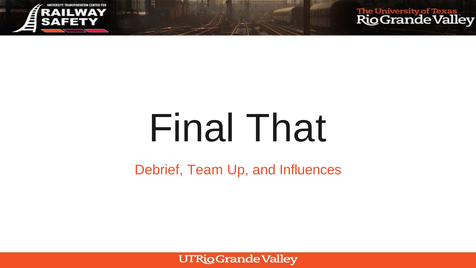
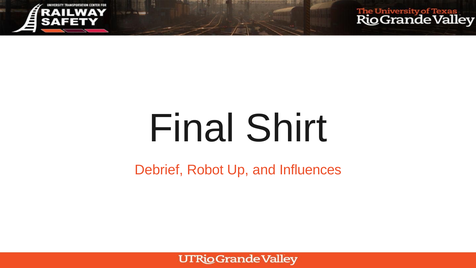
That: That -> Shirt
Team: Team -> Robot
